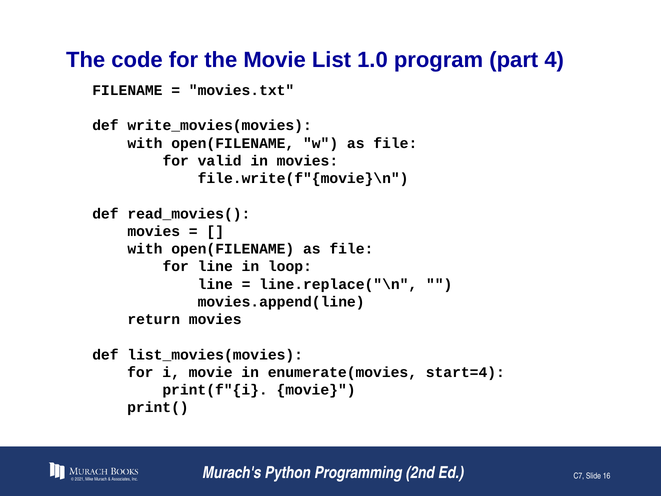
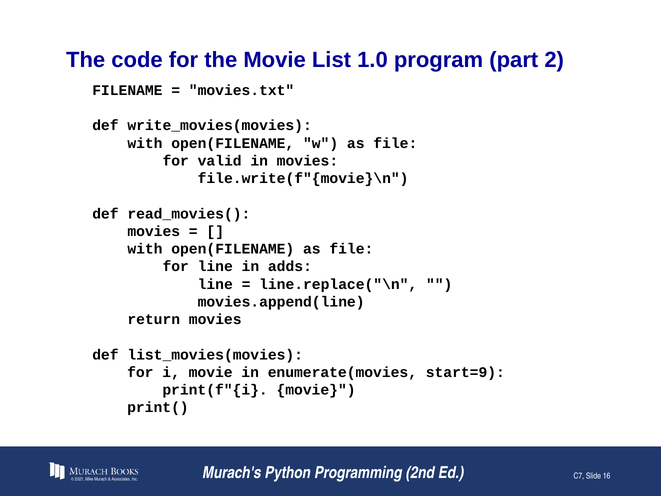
4: 4 -> 2
loop: loop -> adds
start=4: start=4 -> start=9
